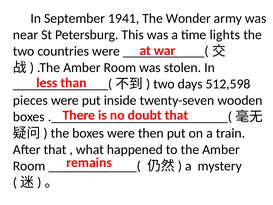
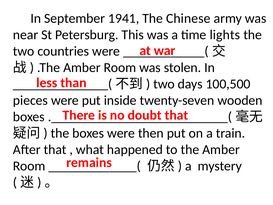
Wonder: Wonder -> Chinese
512,598: 512,598 -> 100,500
